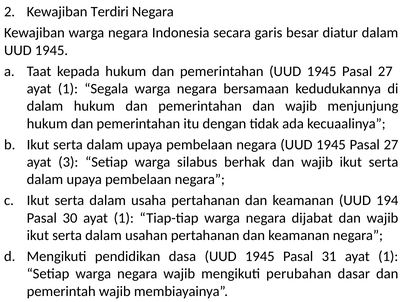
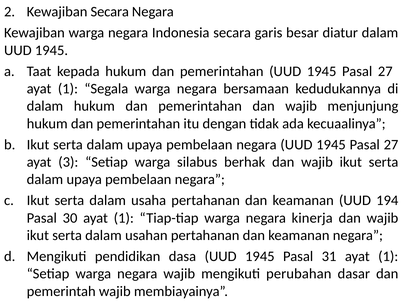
Kewajiban Terdiri: Terdiri -> Secara
dijabat: dijabat -> kinerja
